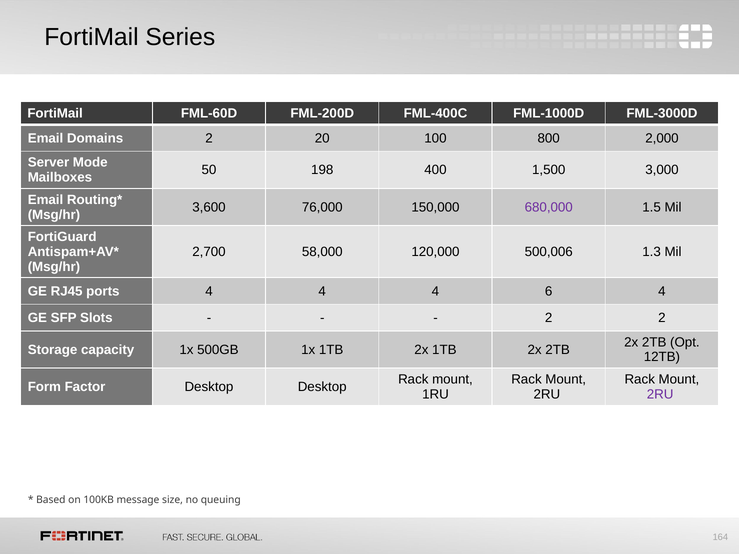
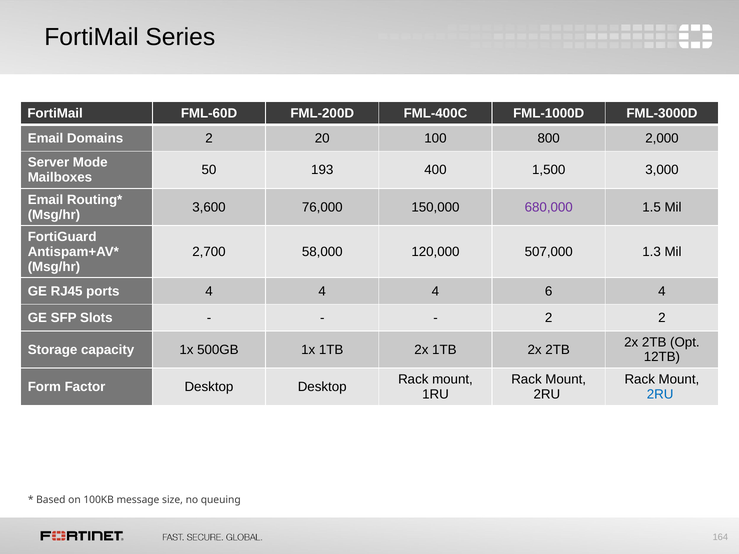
198: 198 -> 193
500,006: 500,006 -> 507,000
2RU at (660, 394) colour: purple -> blue
